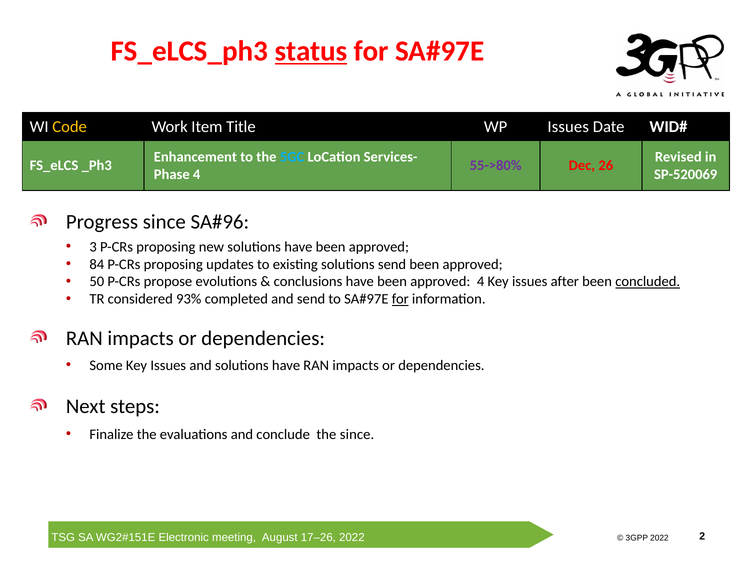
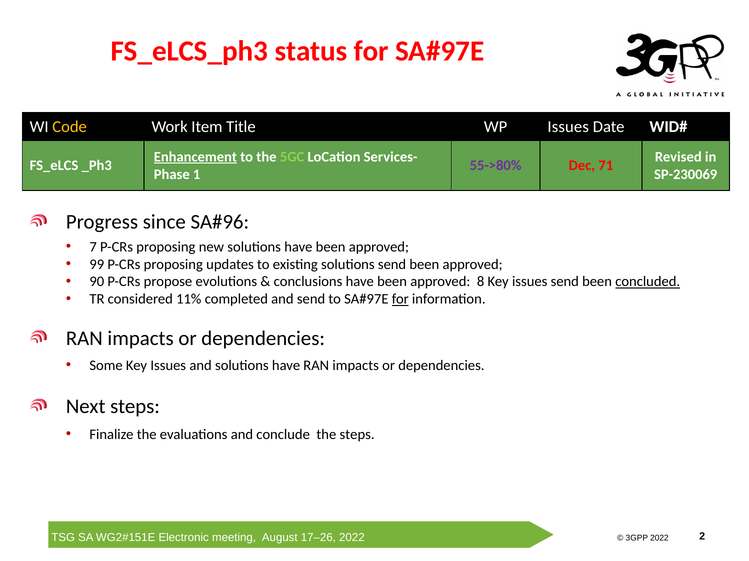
status underline: present -> none
Enhancement underline: none -> present
5GC colour: light blue -> light green
26: 26 -> 71
4 at (197, 175): 4 -> 1
SP-520069: SP-520069 -> SP-230069
3: 3 -> 7
84: 84 -> 99
50: 50 -> 90
approved 4: 4 -> 8
issues after: after -> send
93%: 93% -> 11%
the since: since -> steps
